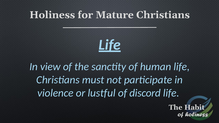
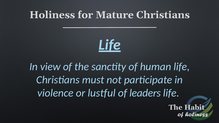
discord: discord -> leaders
